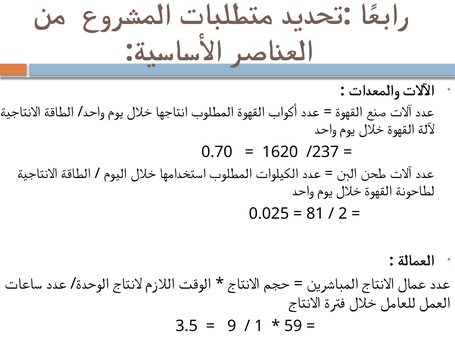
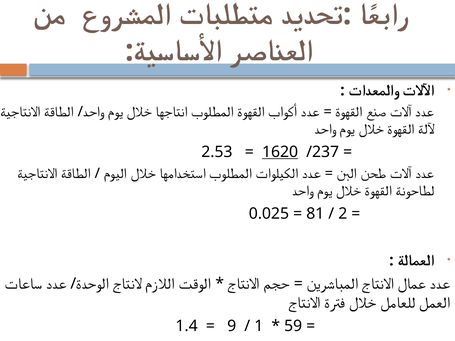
0.70: 0.70 -> 2.53
1620 underline: none -> present
3.5: 3.5 -> 1.4
